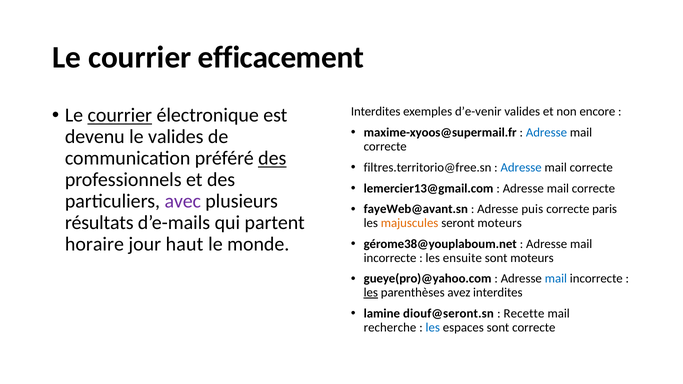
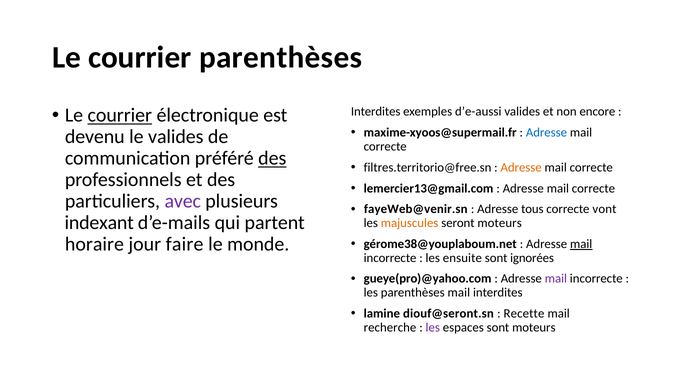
courrier efficacement: efficacement -> parenthèses
d’e-venir: d’e-venir -> d’e-aussi
Adresse at (521, 167) colour: blue -> orange
fayeWeb@avant.sn: fayeWeb@avant.sn -> fayeWeb@venir.sn
puis: puis -> tous
paris: paris -> vont
résultats: résultats -> indexant
haut: haut -> faire
mail at (581, 244) underline: none -> present
sont moteurs: moteurs -> ignorées
mail at (556, 279) colour: blue -> purple
les at (371, 293) underline: present -> none
parenthèses avez: avez -> mail
les at (433, 328) colour: blue -> purple
sont correcte: correcte -> moteurs
